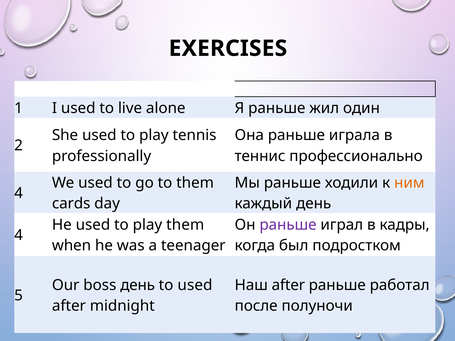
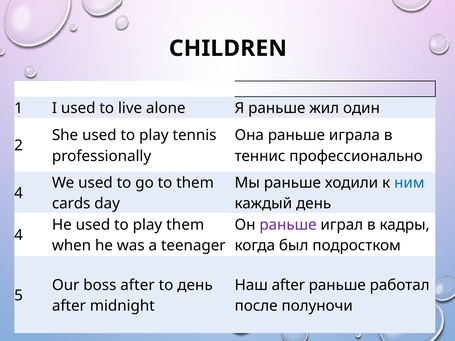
EXERCISES: EXERCISES -> CHILDREN
ним colour: orange -> blue
boss день: день -> after
to used: used -> день
